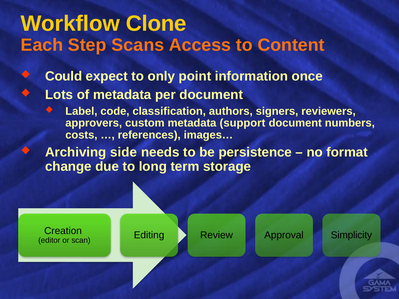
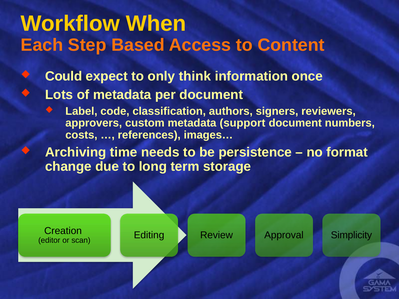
Clone: Clone -> When
Scans: Scans -> Based
point: point -> think
side: side -> time
